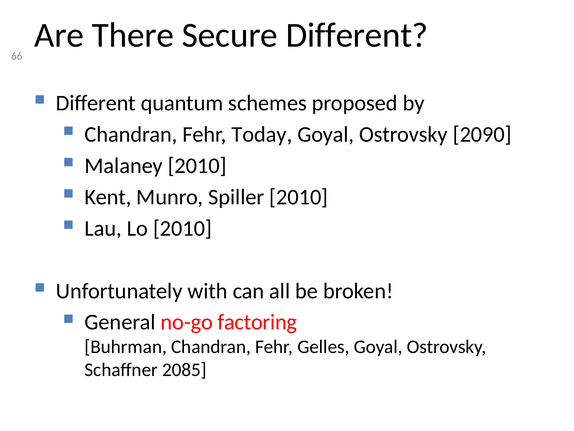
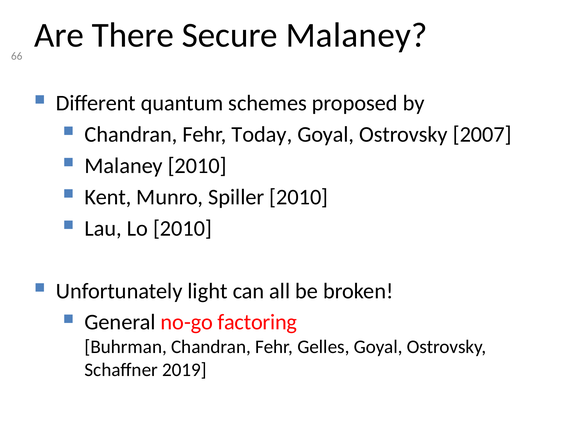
Secure Different: Different -> Malaney
2090: 2090 -> 2007
with: with -> light
2085: 2085 -> 2019
